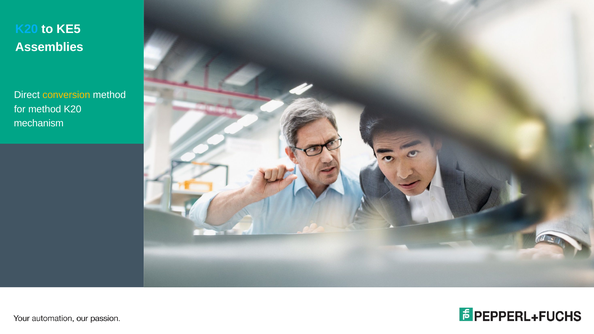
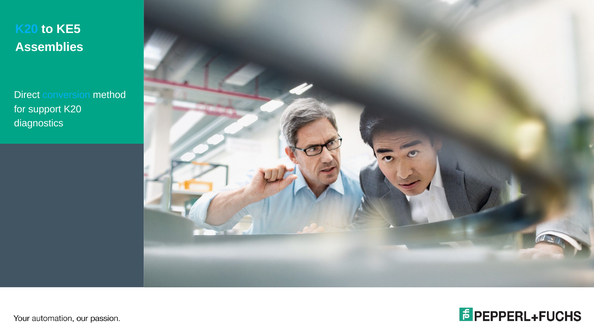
conversion colour: yellow -> light blue
for method: method -> support
mechanism: mechanism -> diagnostics
